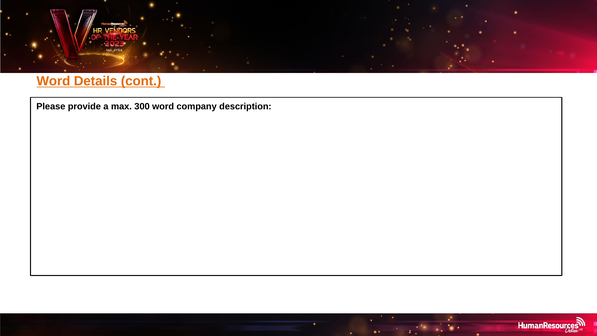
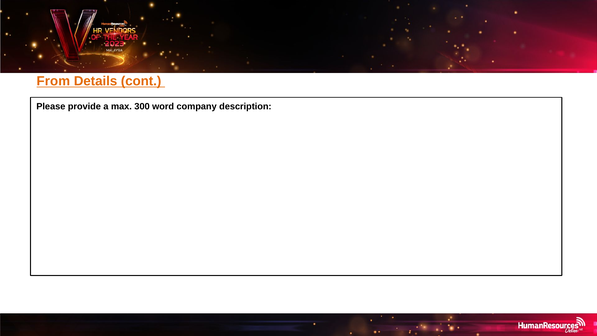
Word at (53, 81): Word -> From
